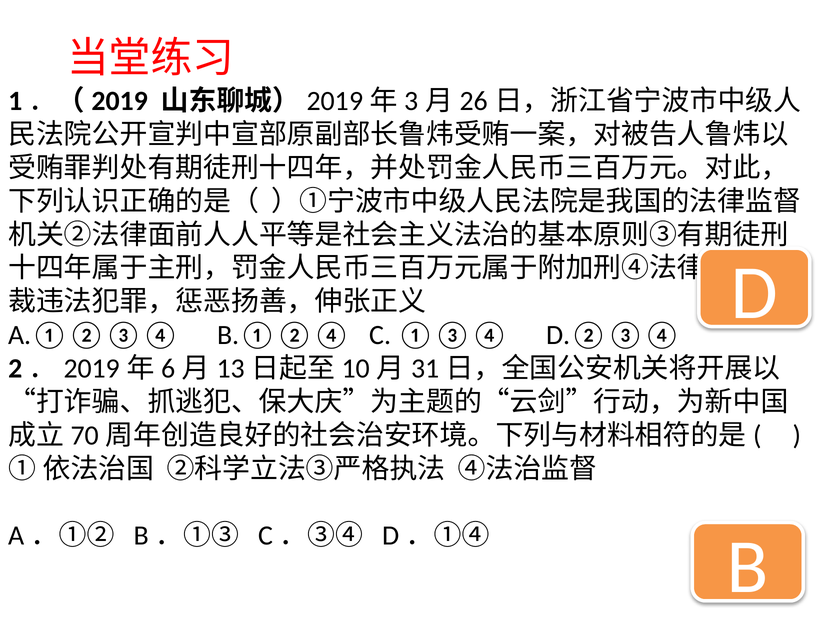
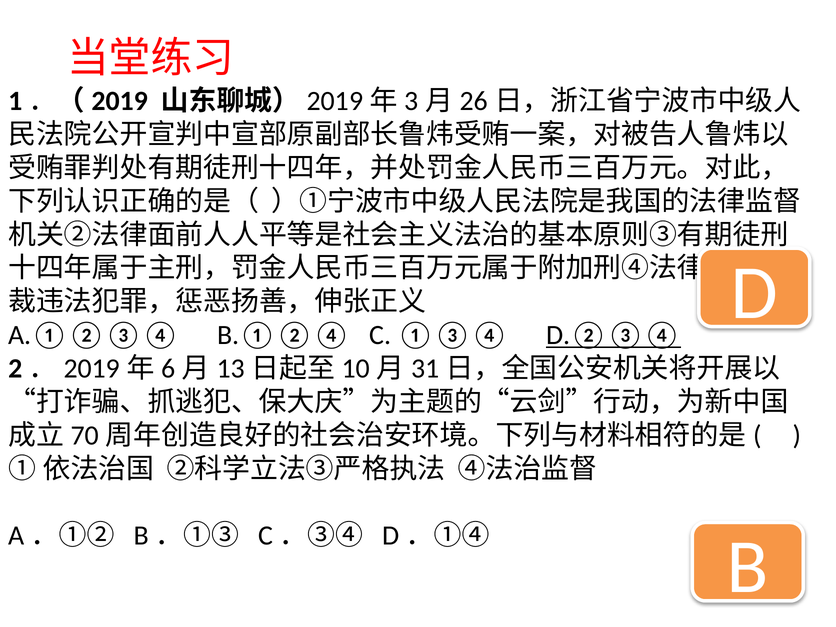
D.②③④ underline: none -> present
